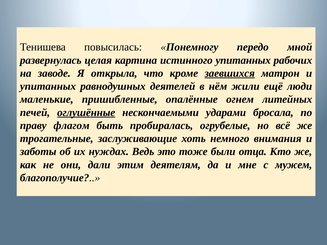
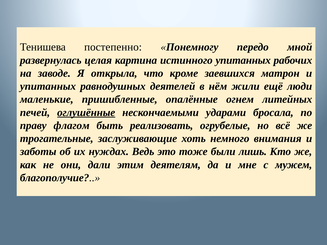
повысилась: повысилась -> постепенно
заевшихся underline: present -> none
пробиралась: пробиралась -> реализовать
отца: отца -> лишь
